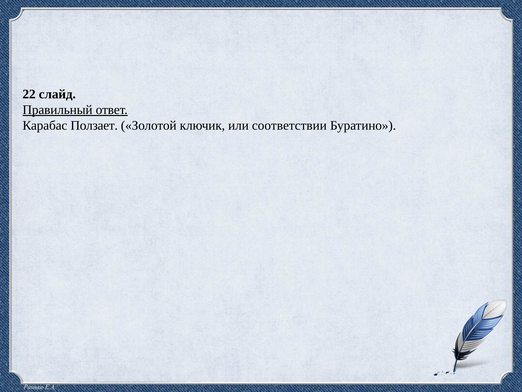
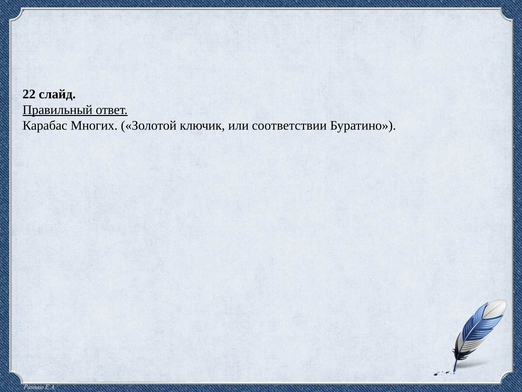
Ползает: Ползает -> Многих
